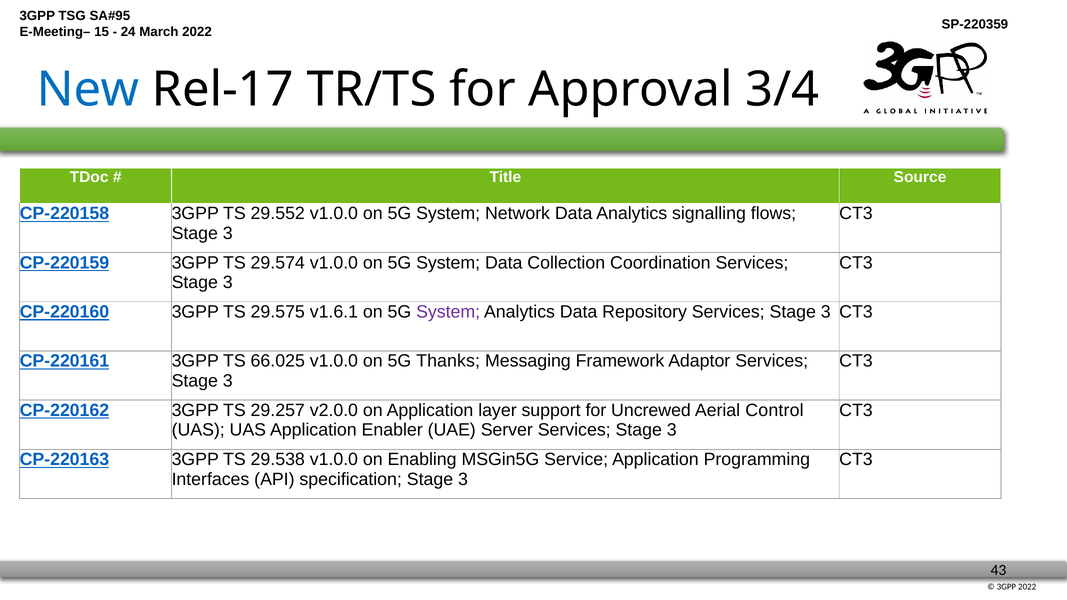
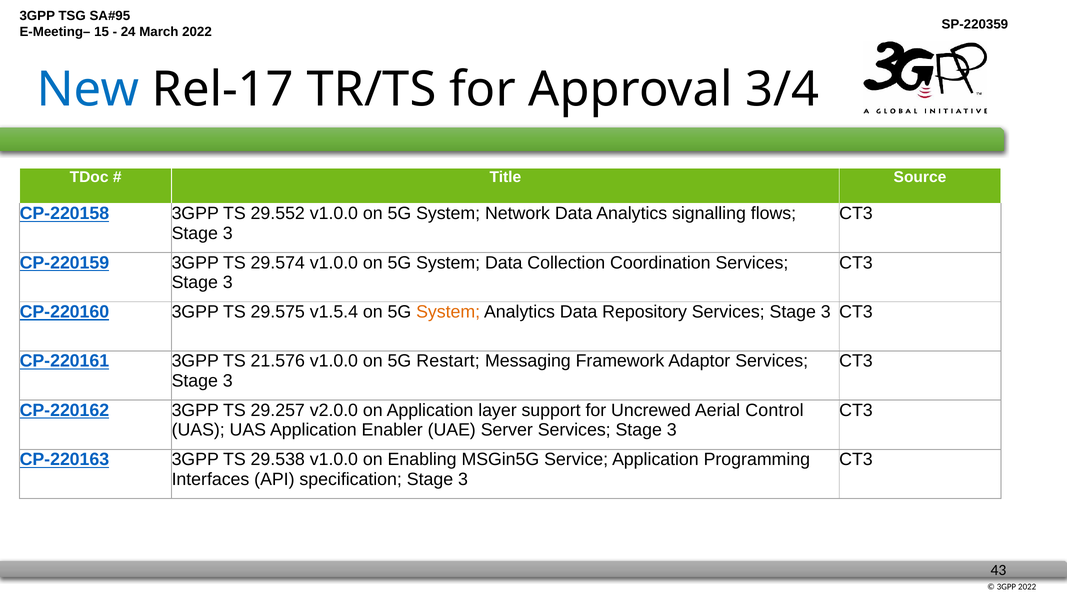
v1.6.1: v1.6.1 -> v1.5.4
System at (448, 312) colour: purple -> orange
66.025: 66.025 -> 21.576
Thanks: Thanks -> Restart
